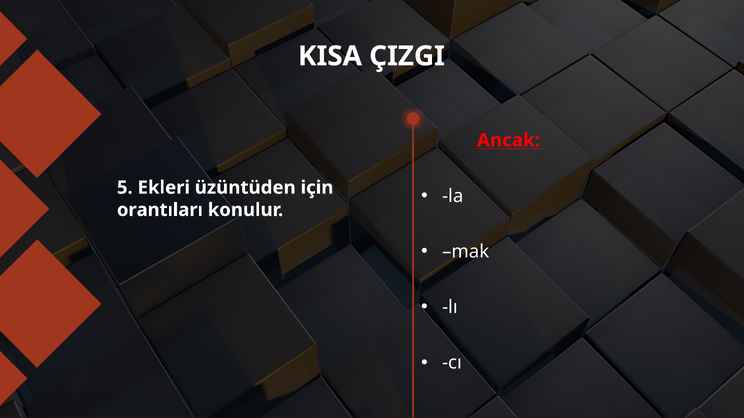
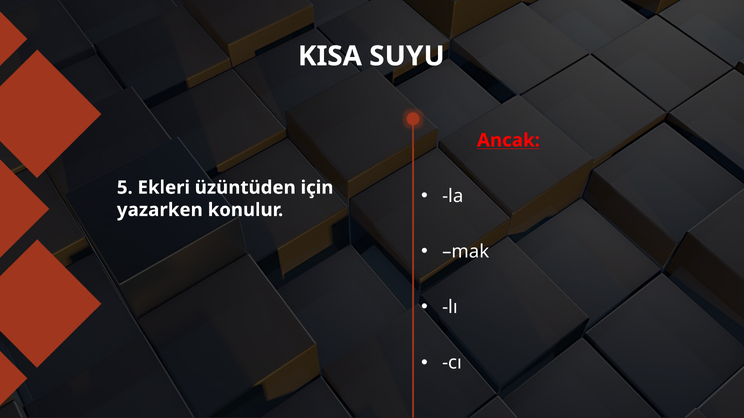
ÇIZGI: ÇIZGI -> SUYU
orantıları: orantıları -> yazarken
